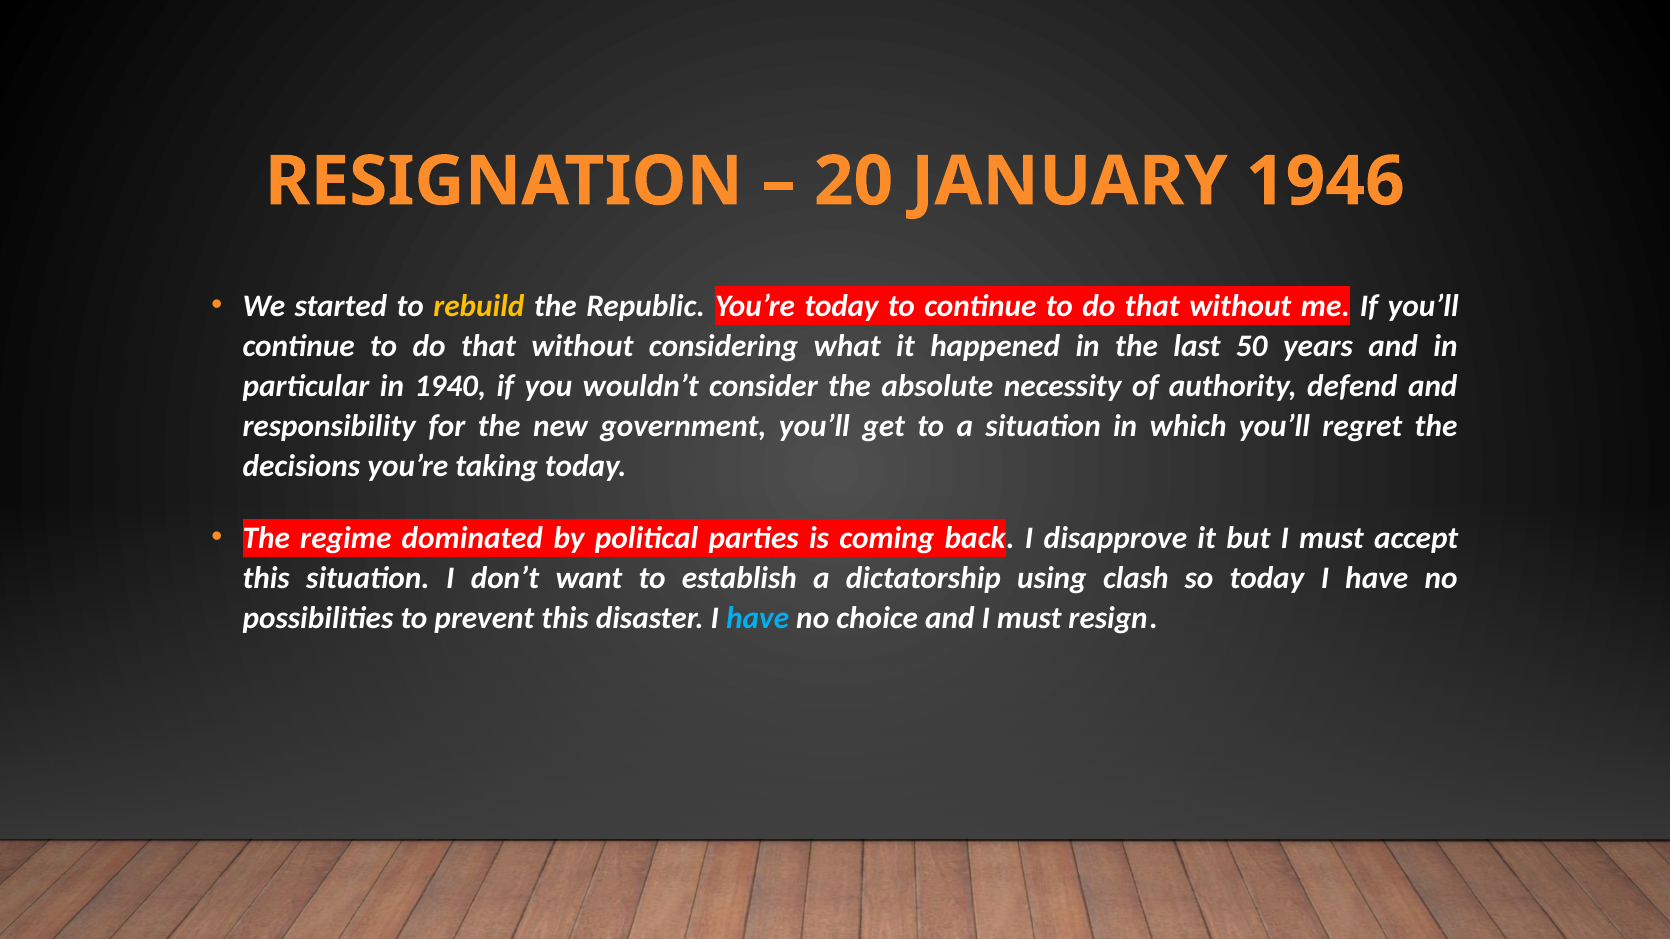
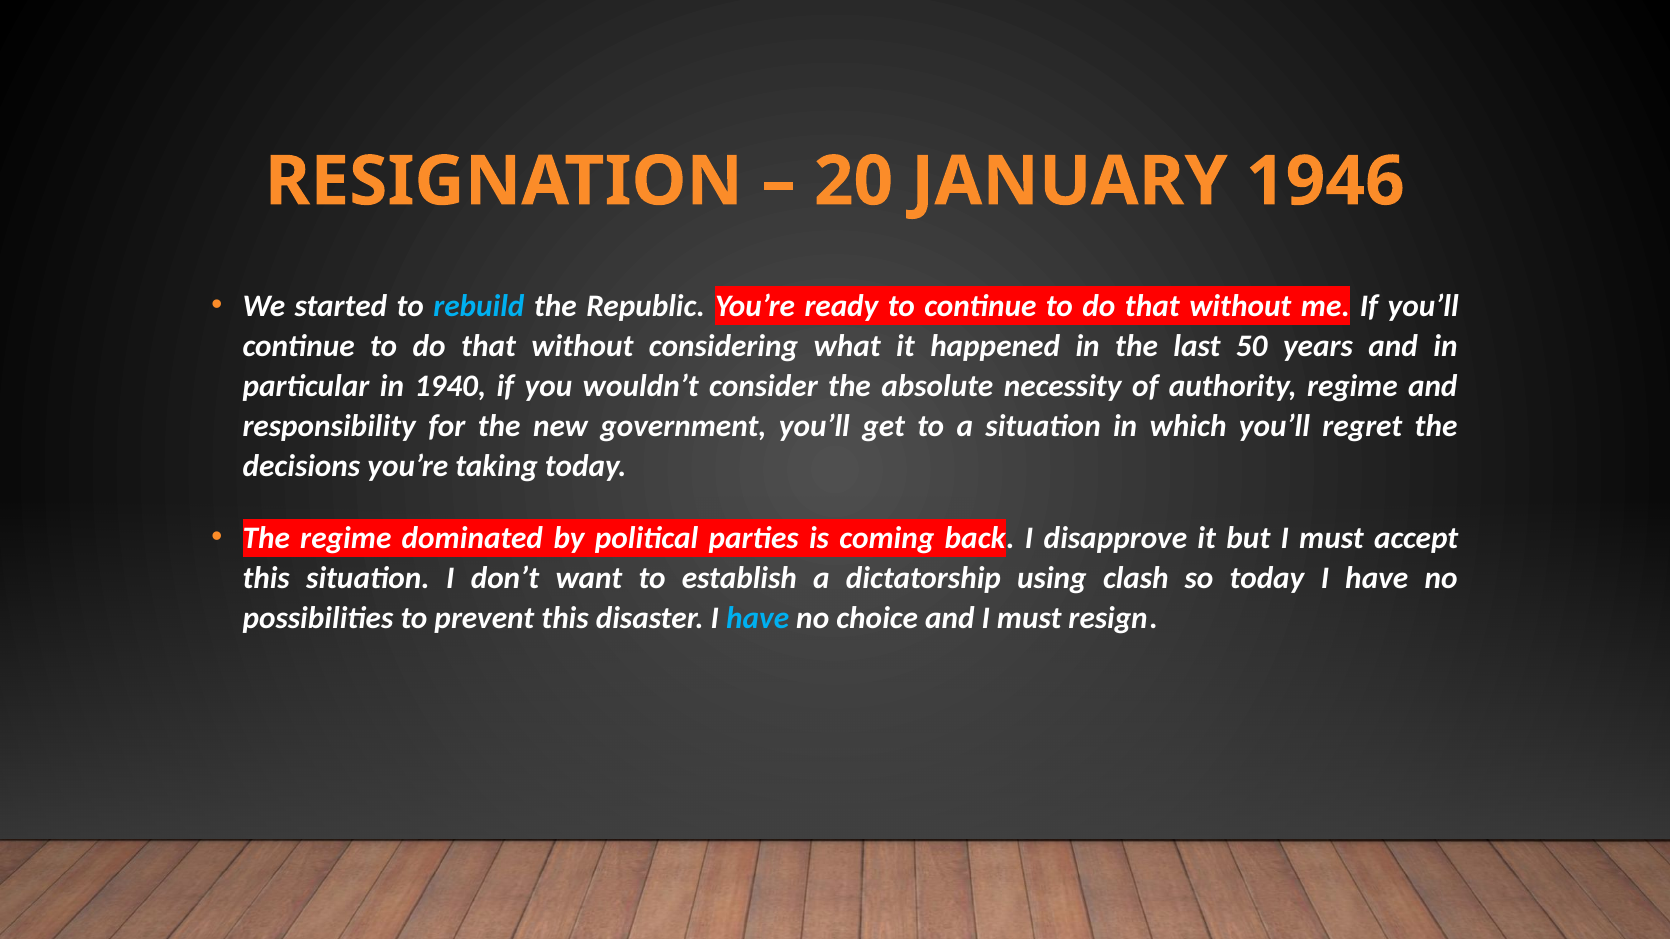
rebuild colour: yellow -> light blue
You’re today: today -> ready
authority defend: defend -> regime
